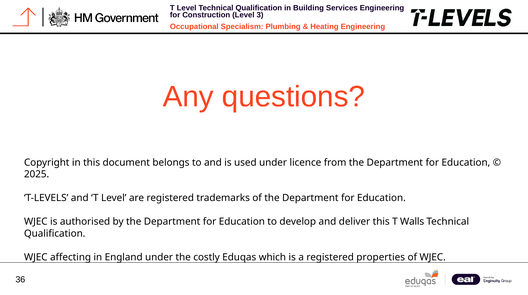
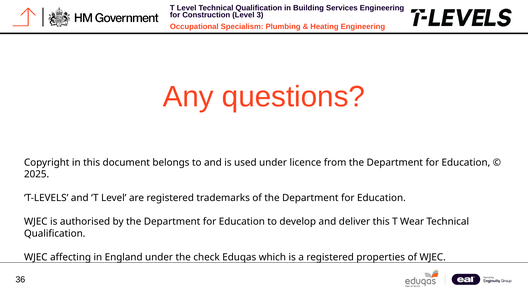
Walls: Walls -> Wear
costly: costly -> check
